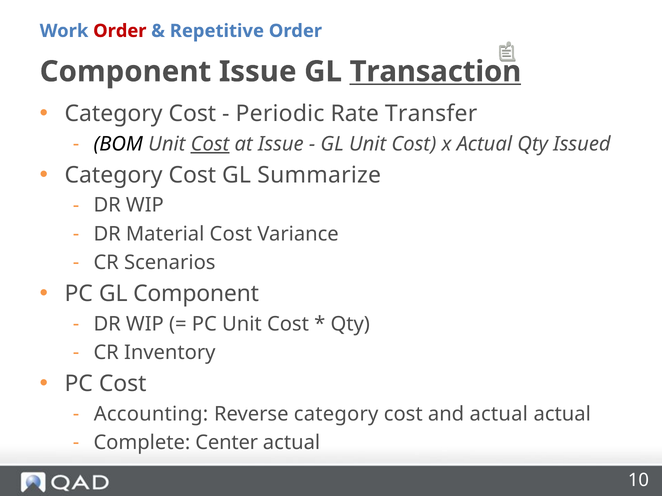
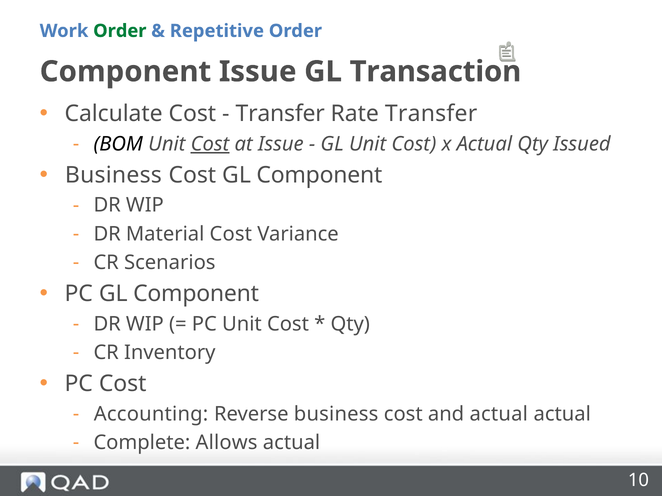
Order at (120, 31) colour: red -> green
Transaction underline: present -> none
Category at (114, 114): Category -> Calculate
Periodic at (280, 114): Periodic -> Transfer
Category at (114, 175): Category -> Business
Cost GL Summarize: Summarize -> Component
Reverse category: category -> business
Center: Center -> Allows
